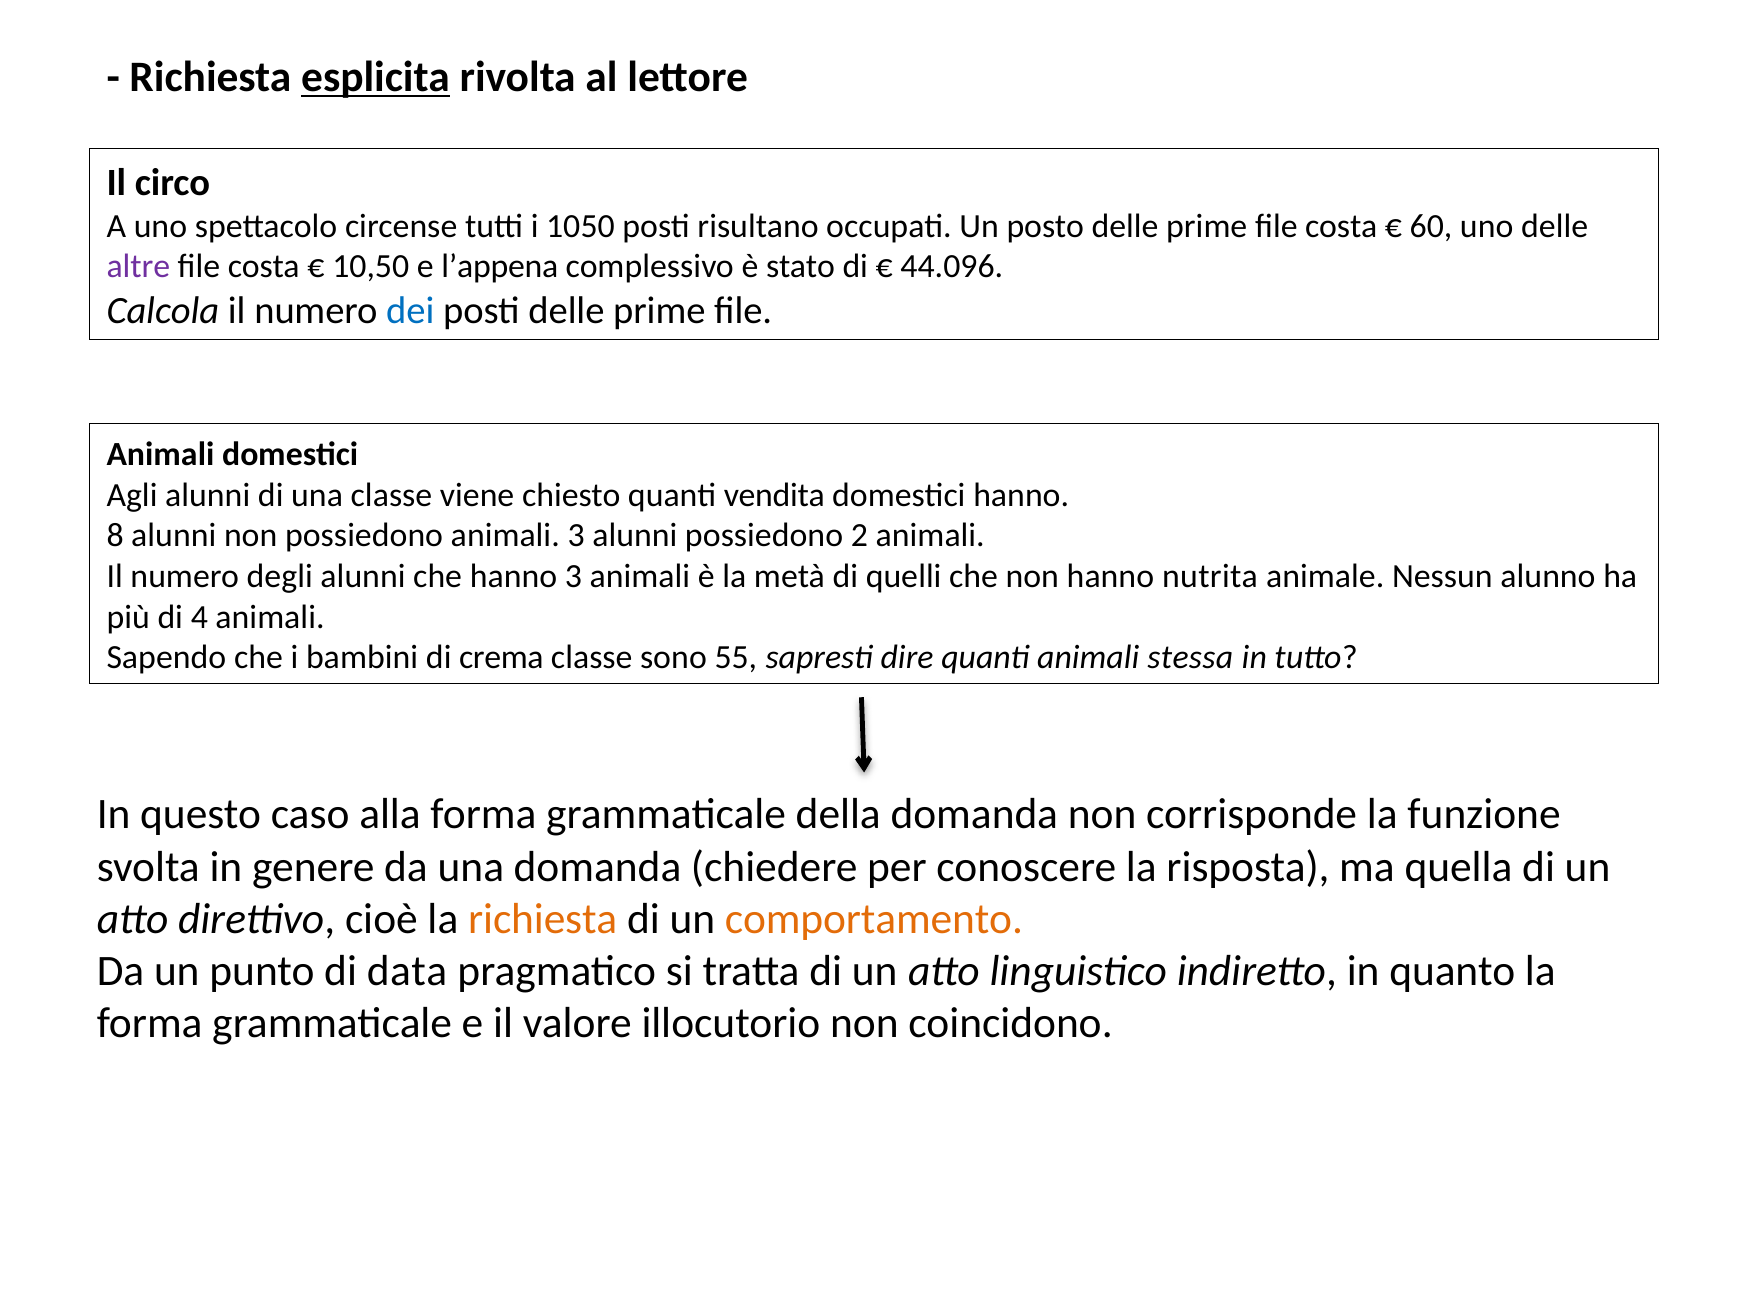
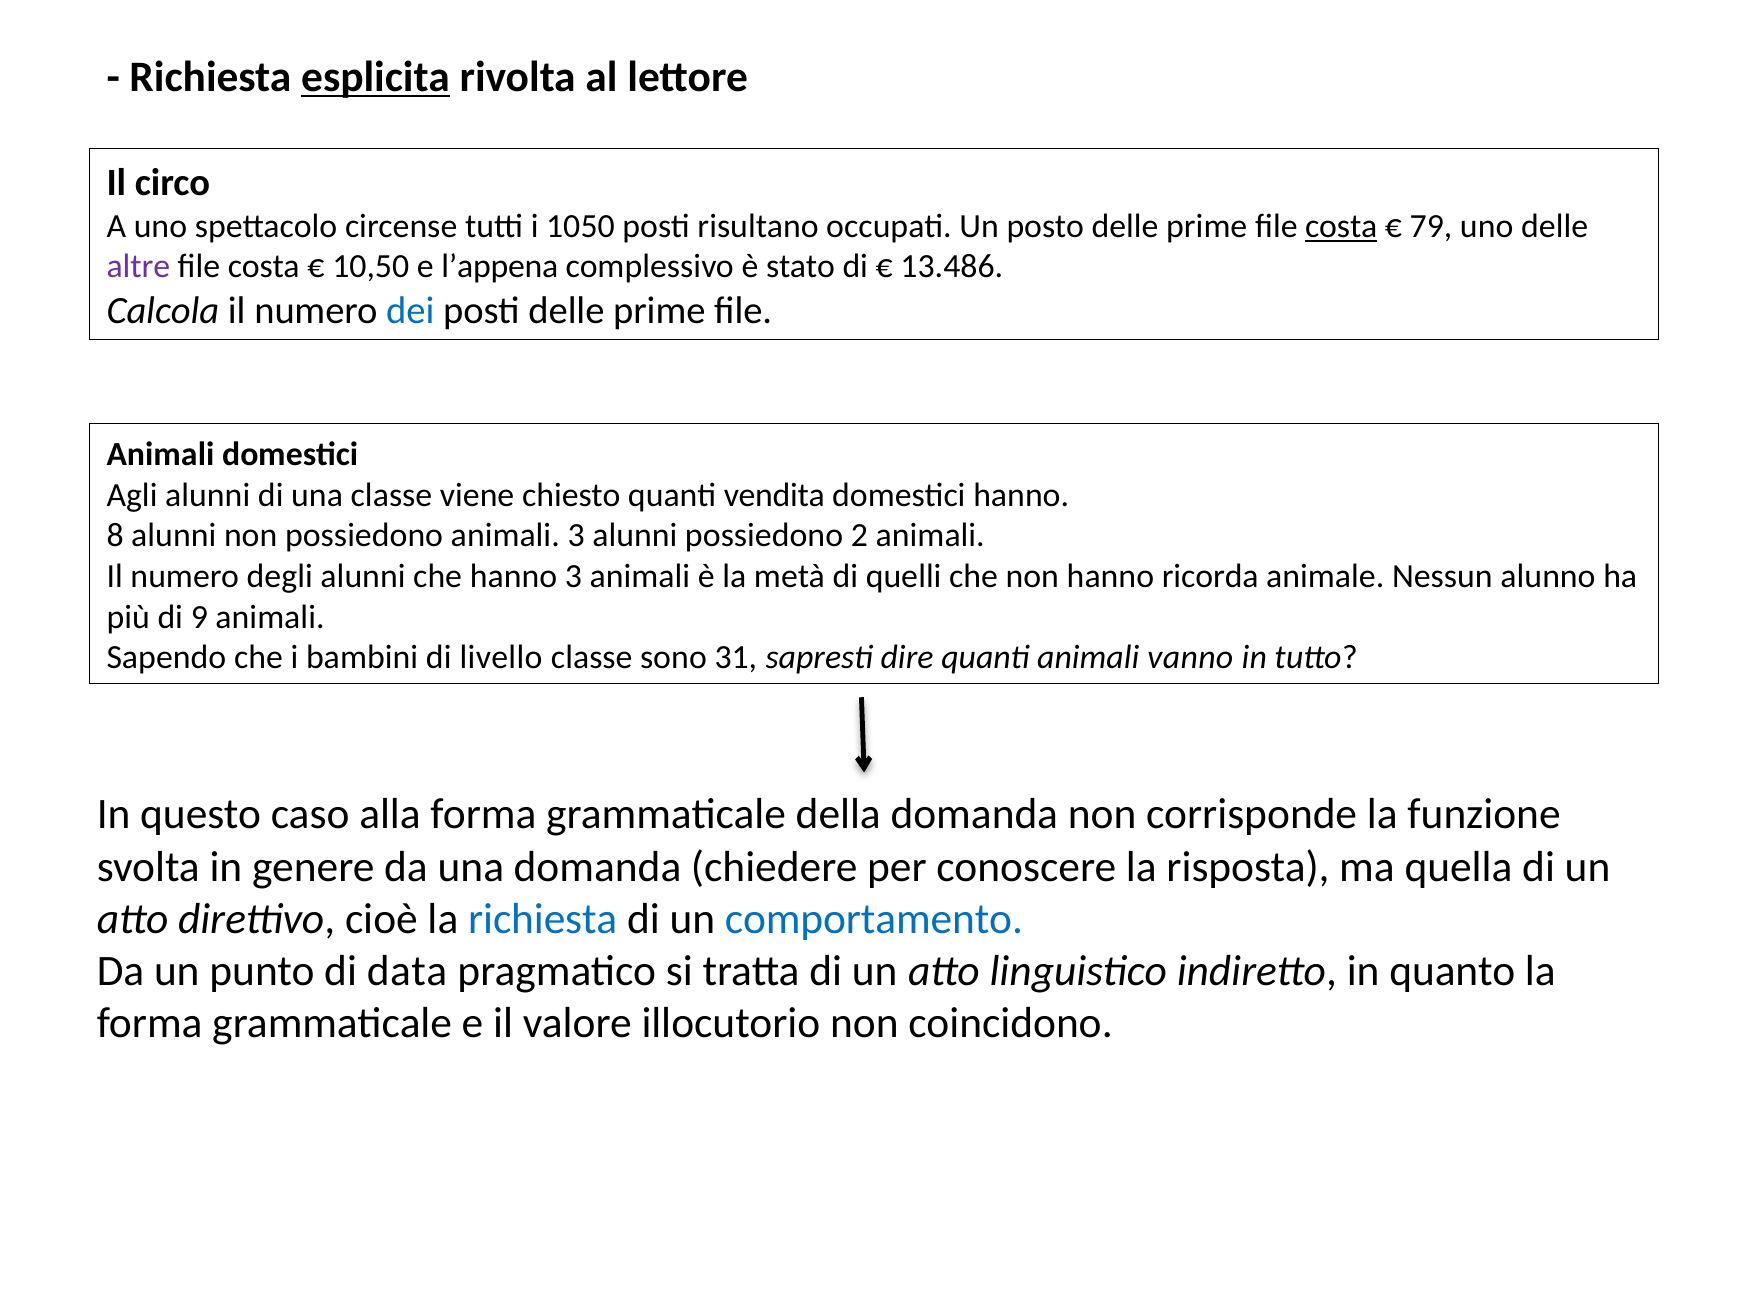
costa at (1341, 226) underline: none -> present
60: 60 -> 79
44.096: 44.096 -> 13.486
nutrita: nutrita -> ricorda
4: 4 -> 9
crema: crema -> livello
55: 55 -> 31
stessa: stessa -> vanno
richiesta at (543, 919) colour: orange -> blue
comportamento colour: orange -> blue
